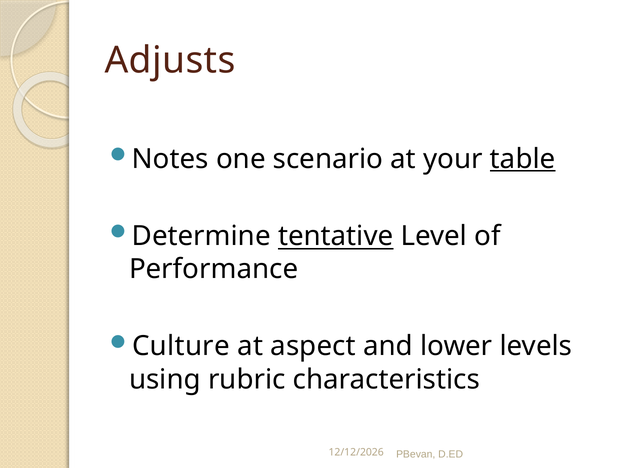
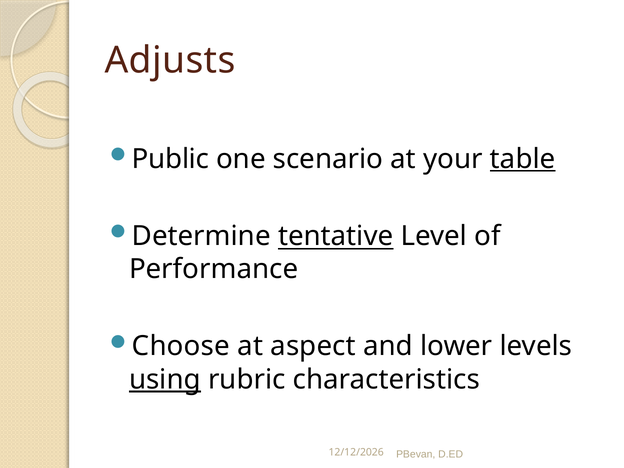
Notes: Notes -> Public
Culture: Culture -> Choose
using underline: none -> present
